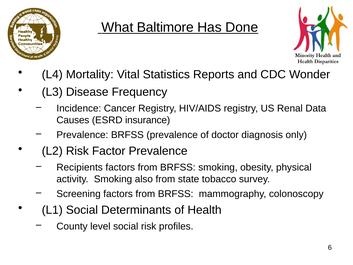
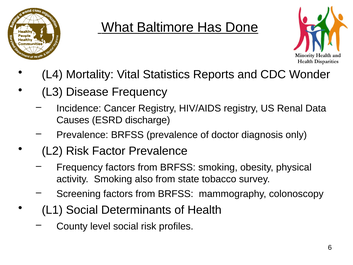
insurance: insurance -> discharge
Recipients at (80, 167): Recipients -> Frequency
